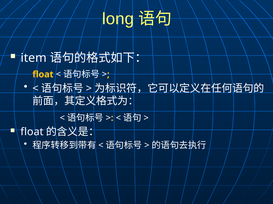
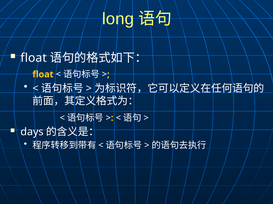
item at (34, 58): item -> float
float at (32, 132): float -> days
